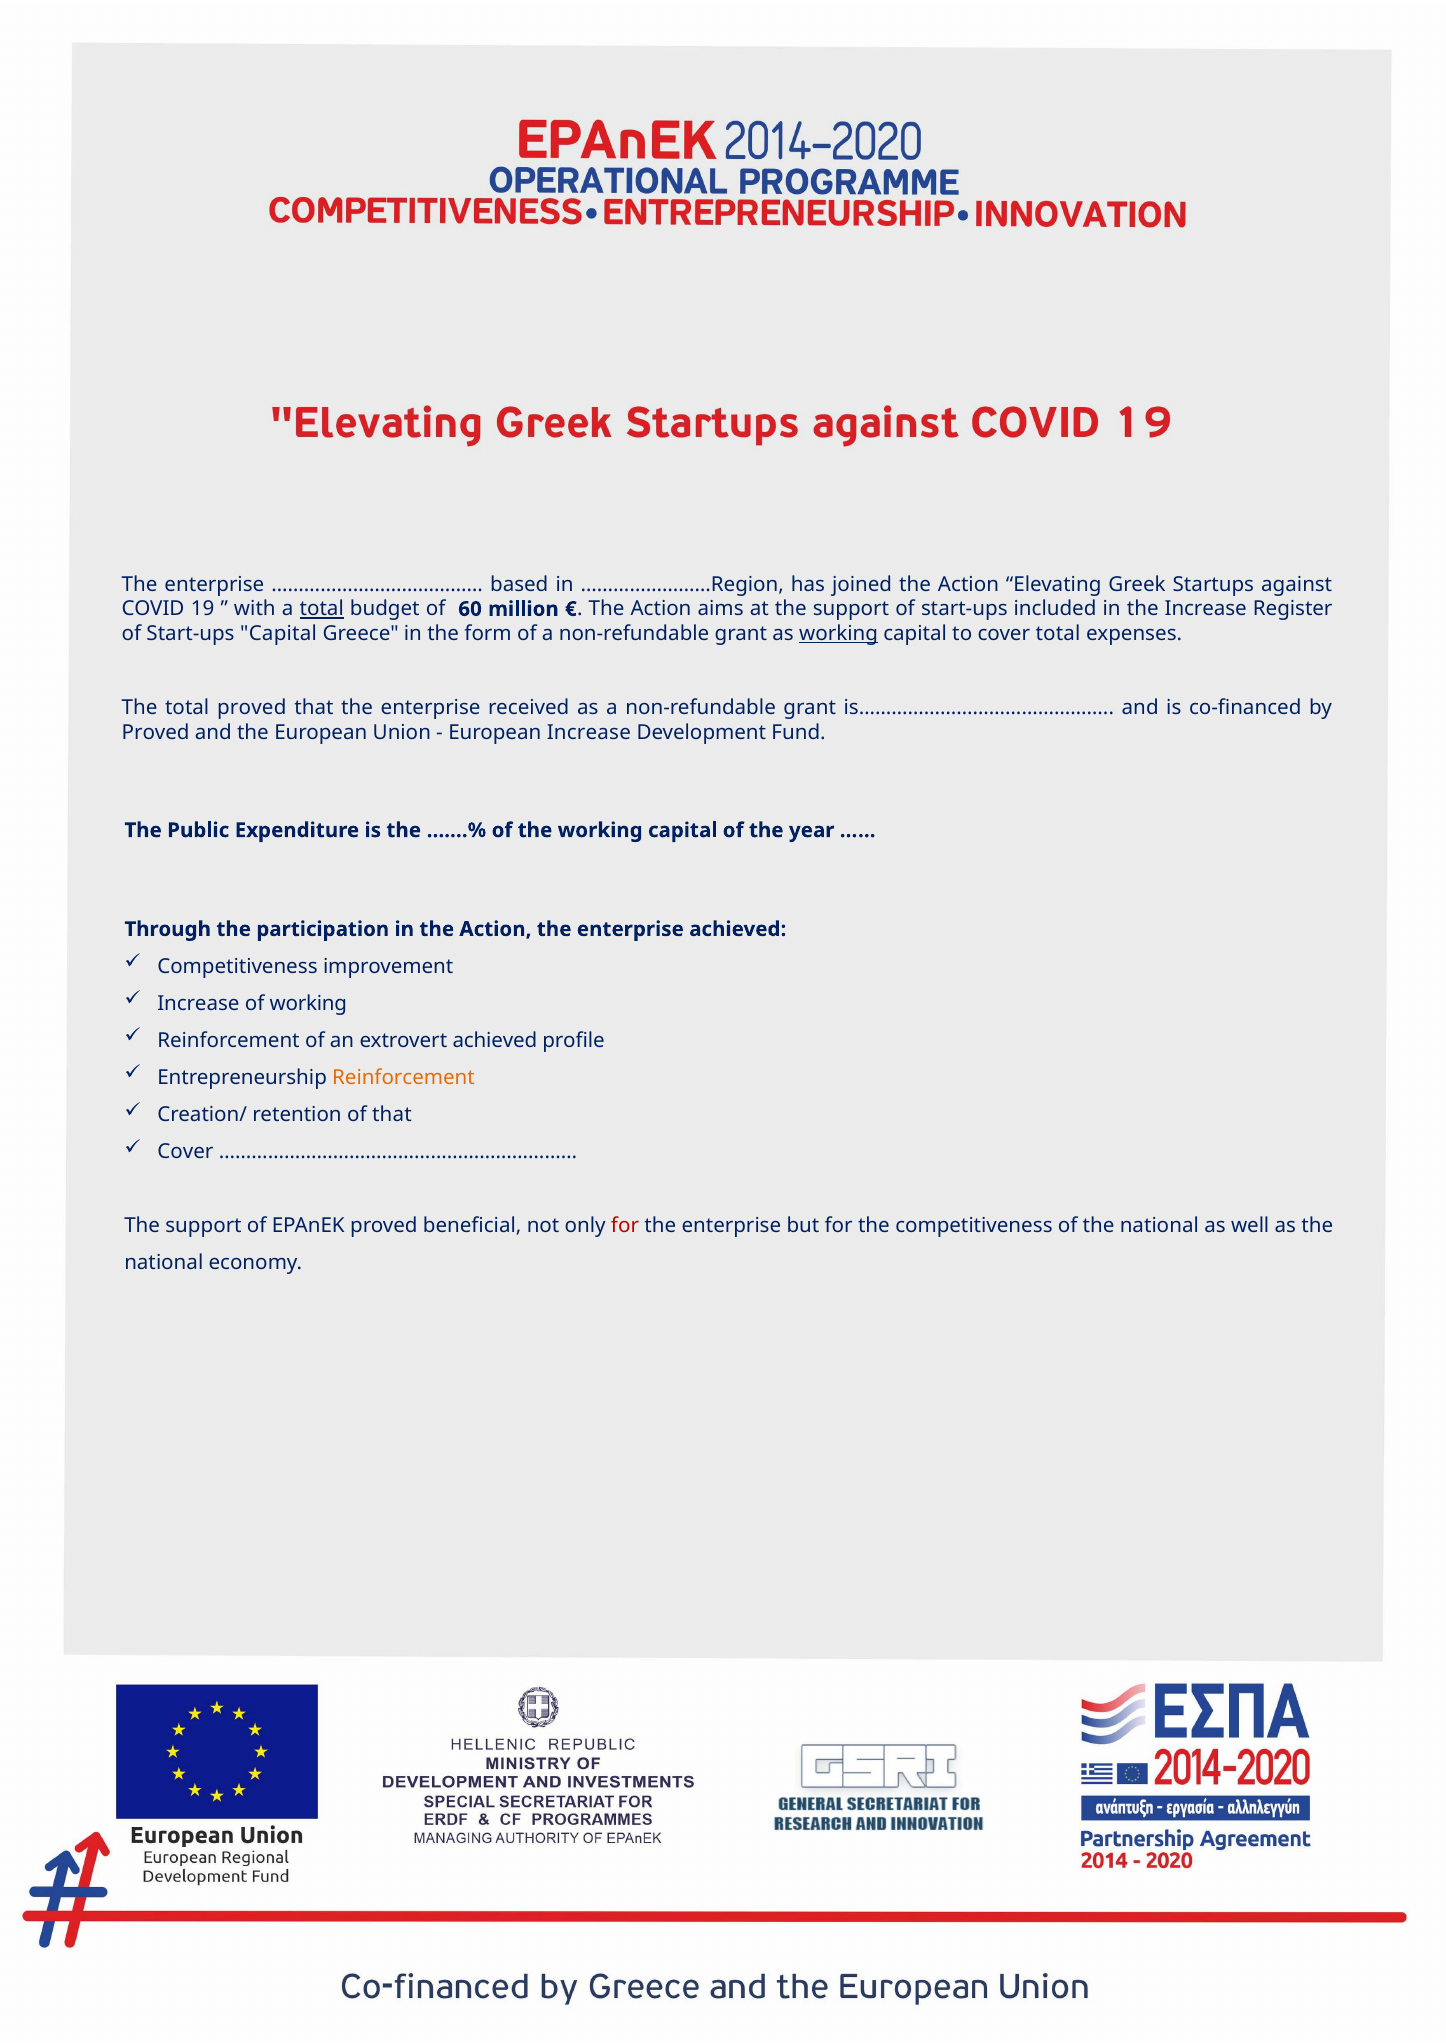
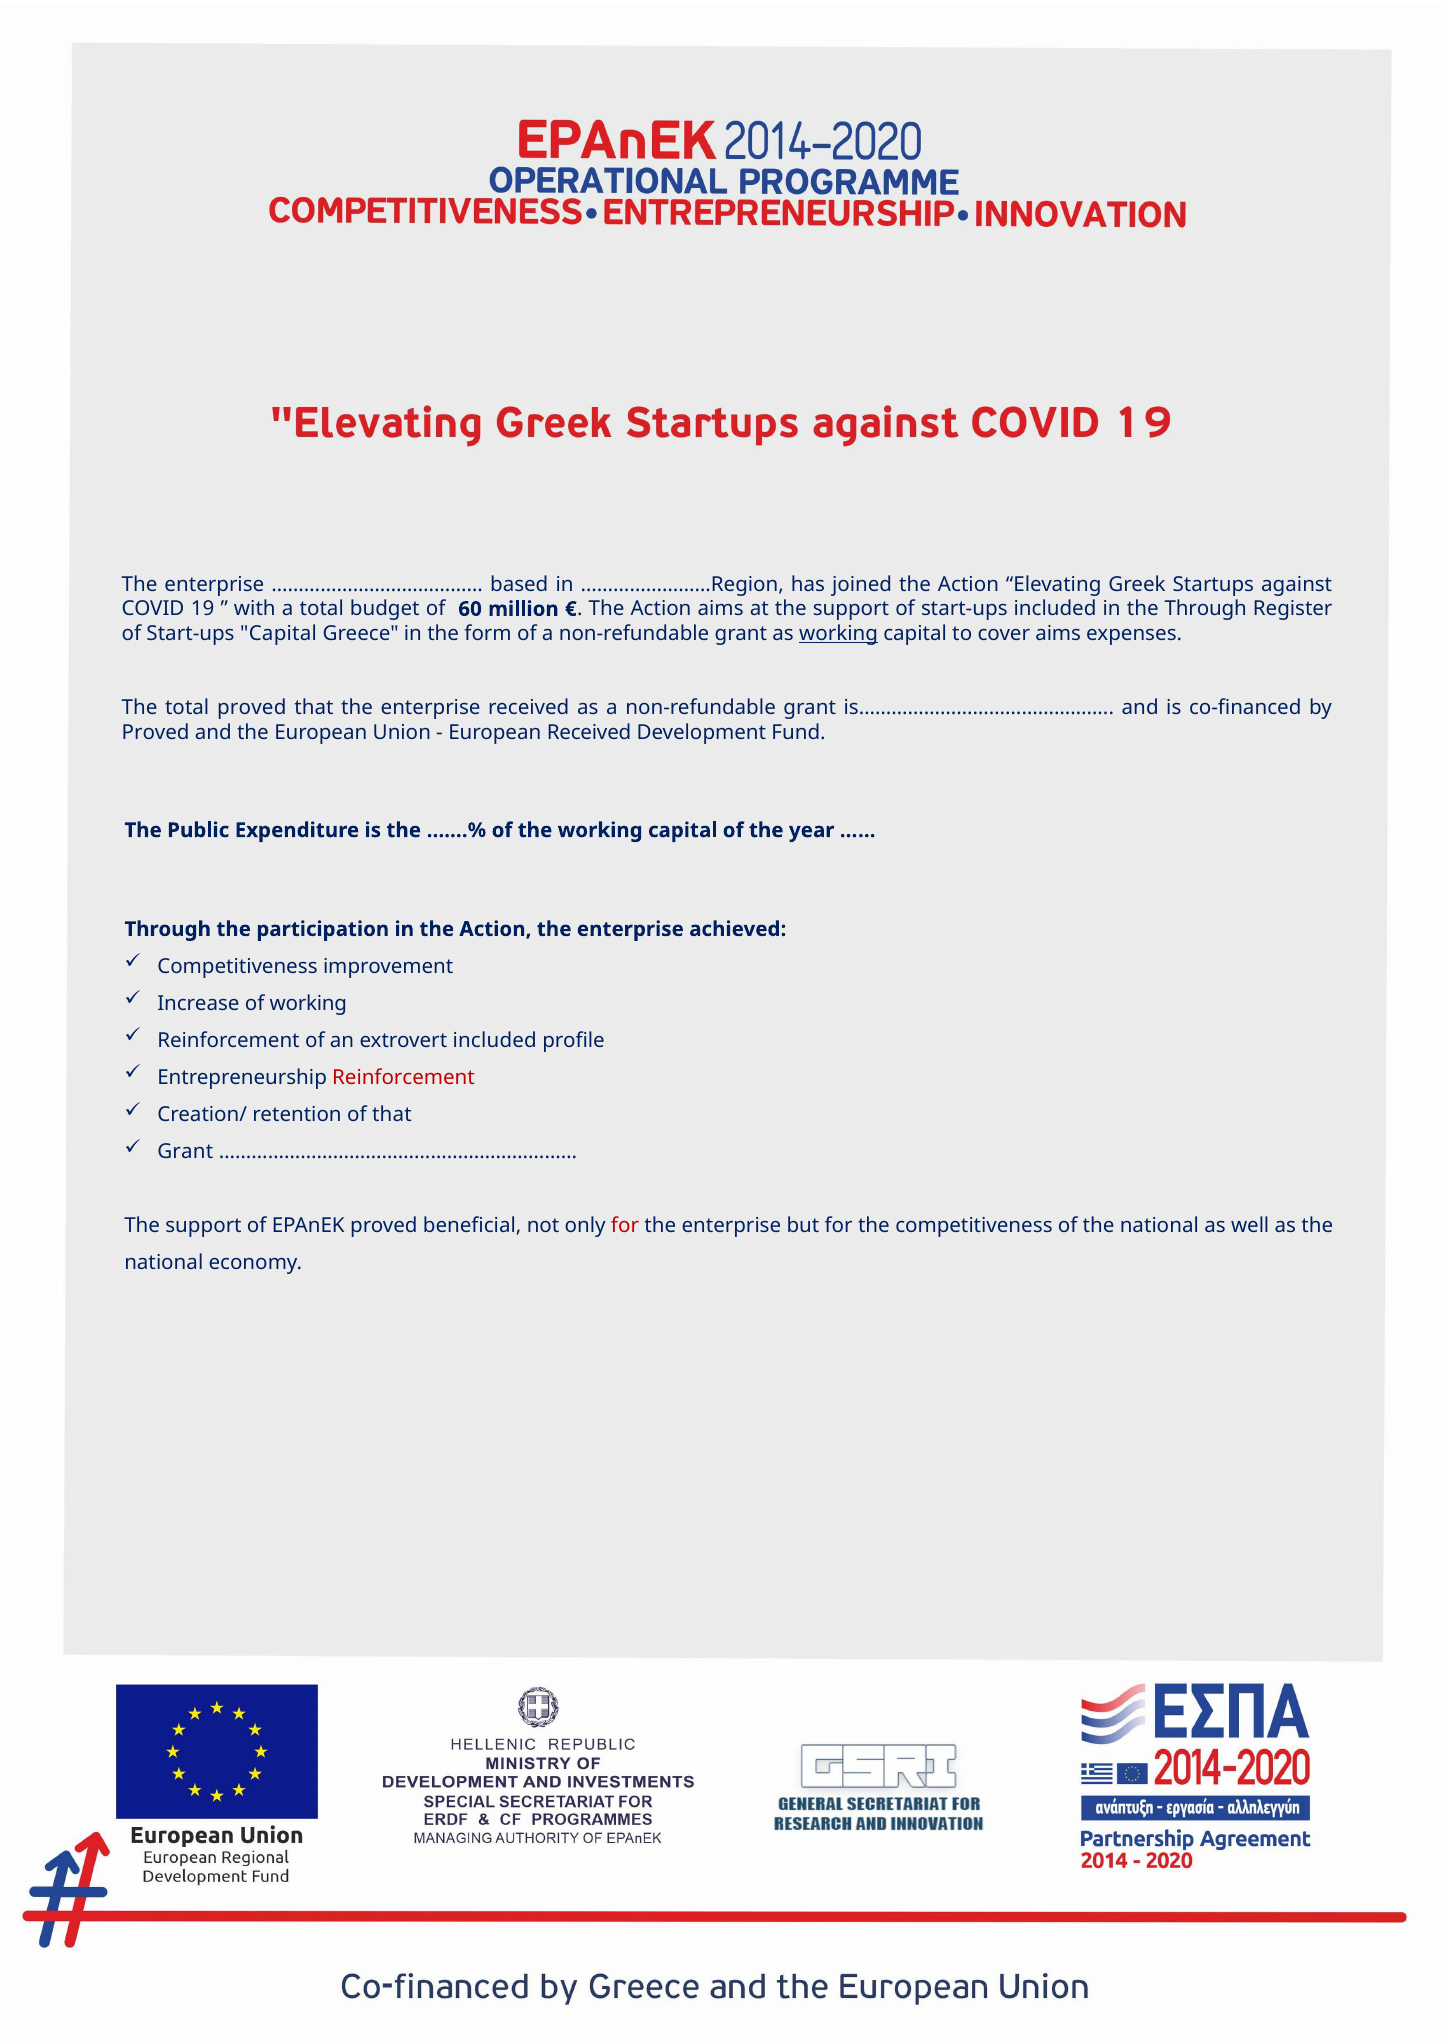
total at (322, 609) underline: present -> none
the Increase: Increase -> Through
cover total: total -> aims
European Increase: Increase -> Received
extrovert achieved: achieved -> included
Reinforcement at (403, 1078) colour: orange -> red
Cover at (185, 1152): Cover -> Grant
